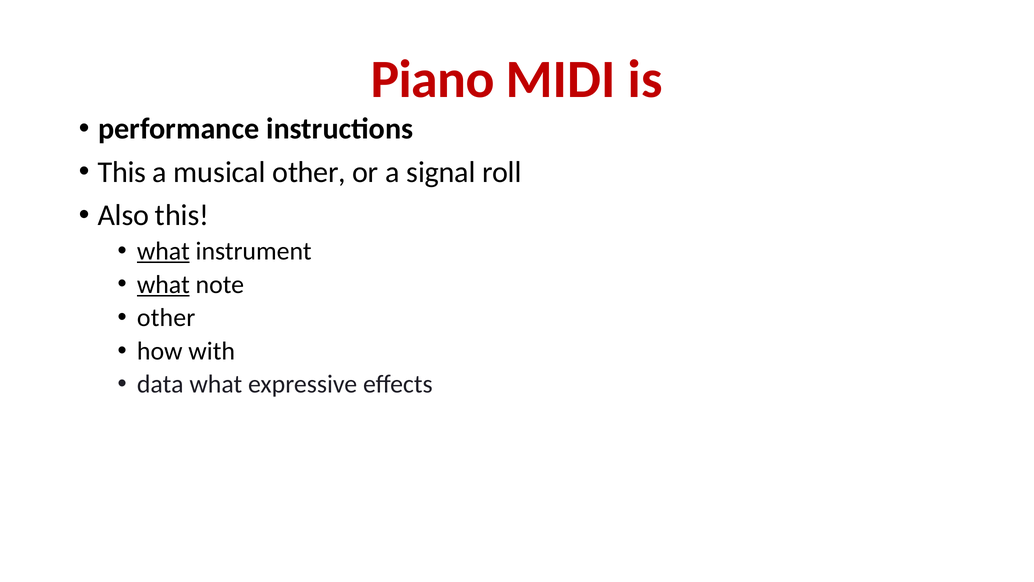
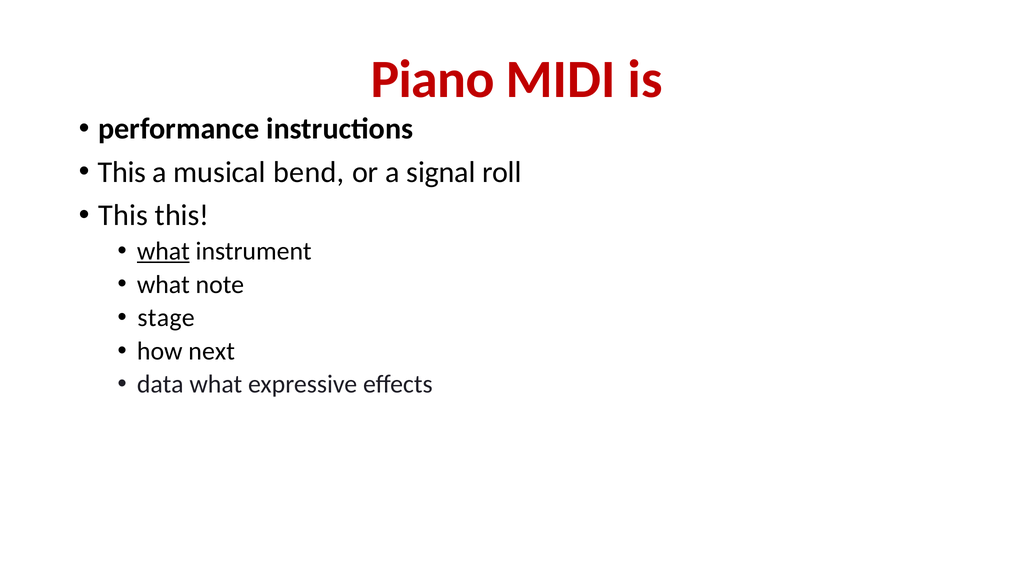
musical other: other -> bend
Also at (123, 215): Also -> This
what at (163, 284) underline: present -> none
other at (166, 318): other -> stage
with: with -> next
